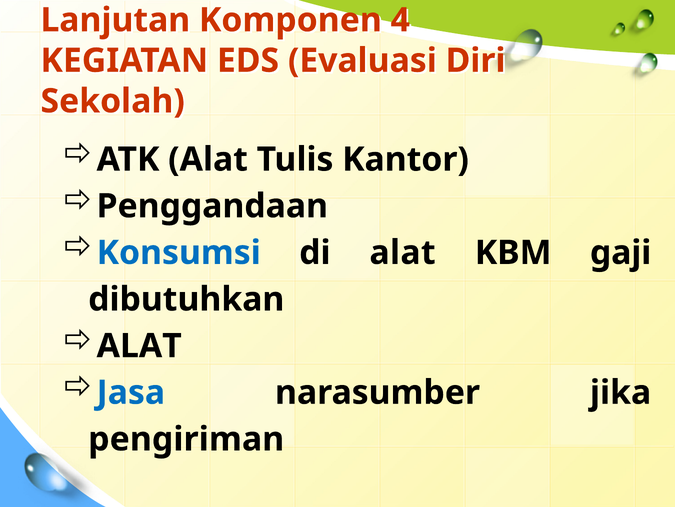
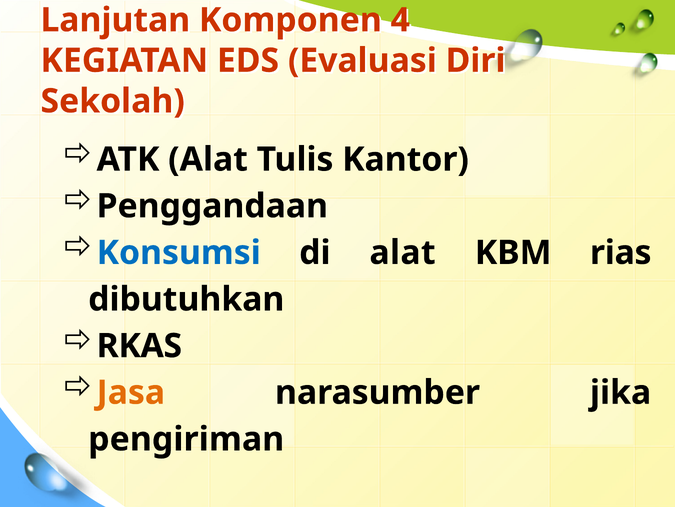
gaji: gaji -> rias
ALAT at (139, 345): ALAT -> RKAS
Jasa colour: blue -> orange
